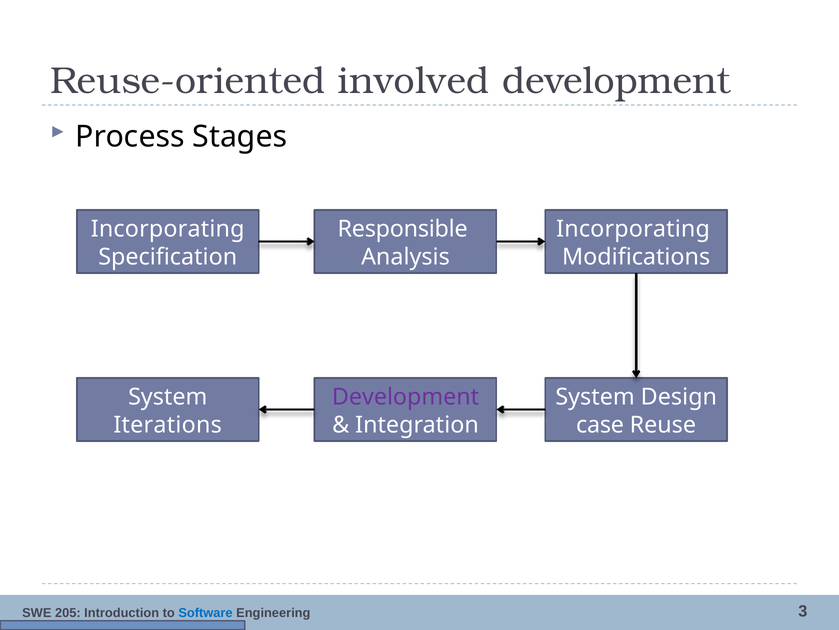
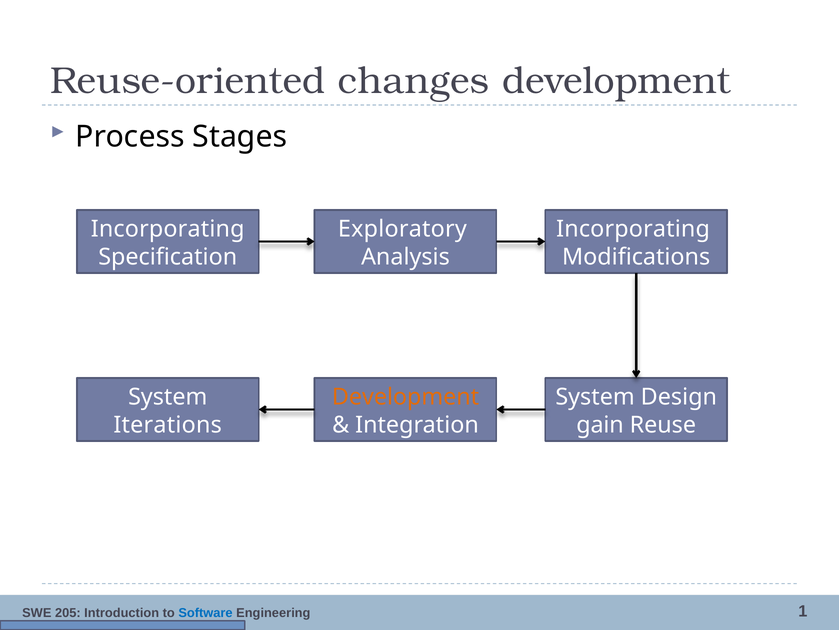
involved: involved -> changes
Responsible: Responsible -> Exploratory
Development at (406, 397) colour: purple -> orange
case: case -> gain
3: 3 -> 1
